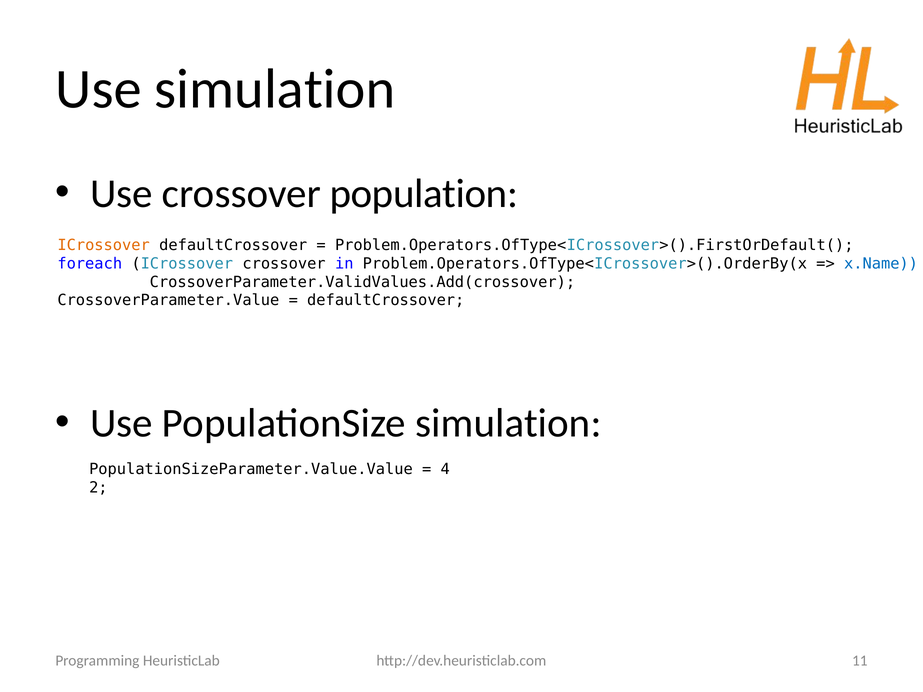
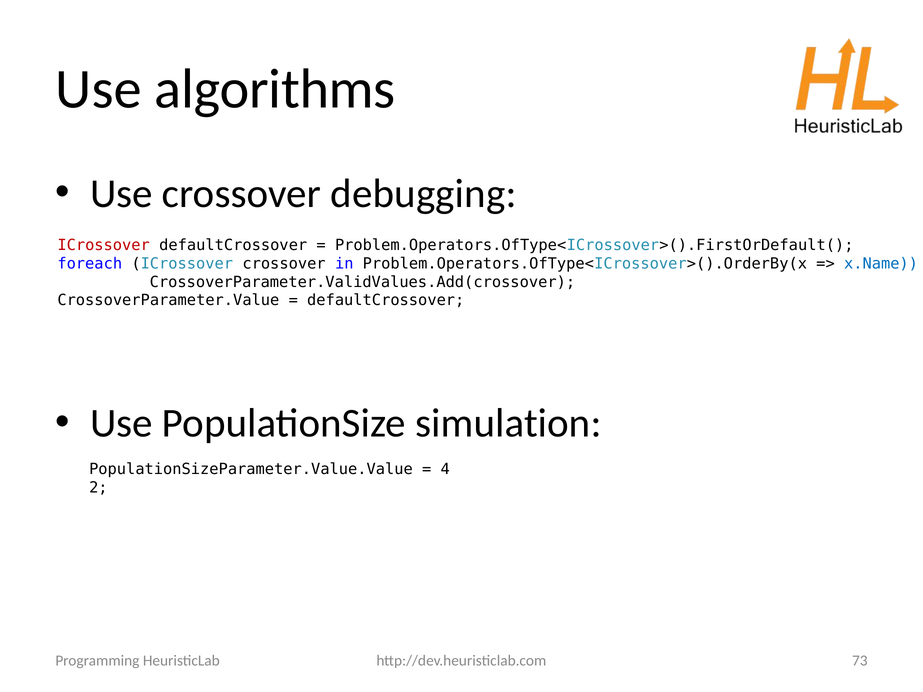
Use simulation: simulation -> algorithms
population: population -> debugging
ICrossover at (104, 245) colour: orange -> red
11: 11 -> 73
